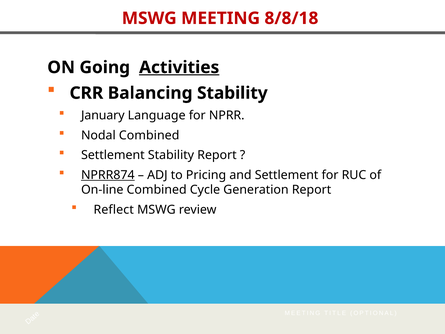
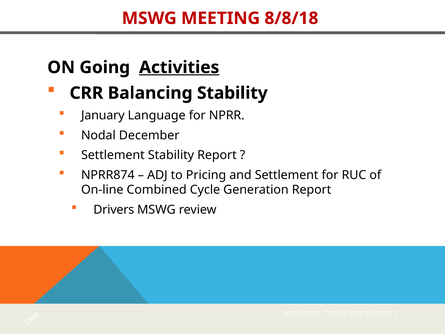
Nodal Combined: Combined -> December
NPRR874 underline: present -> none
Reflect: Reflect -> Drivers
